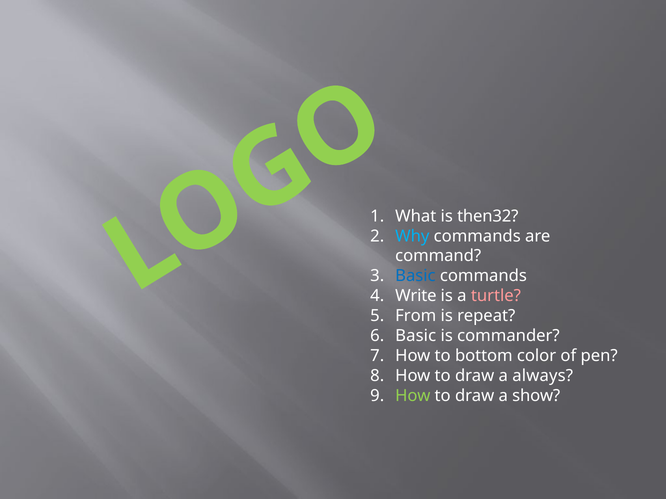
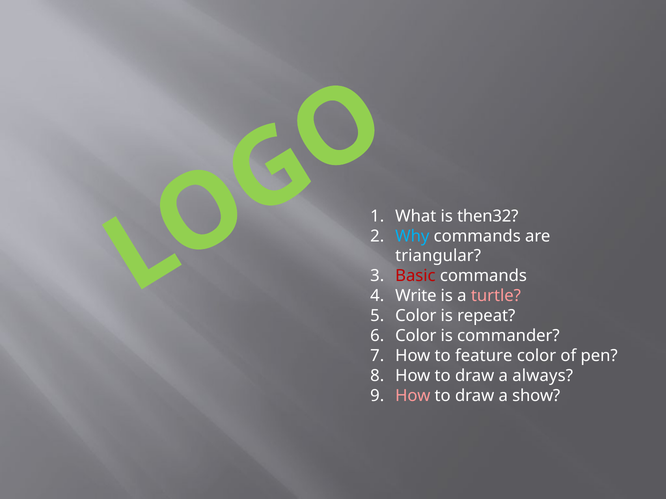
command: command -> triangular
Basic at (415, 276) colour: blue -> red
From at (416, 316): From -> Color
Basic at (416, 336): Basic -> Color
bottom: bottom -> feature
How at (413, 396) colour: light green -> pink
